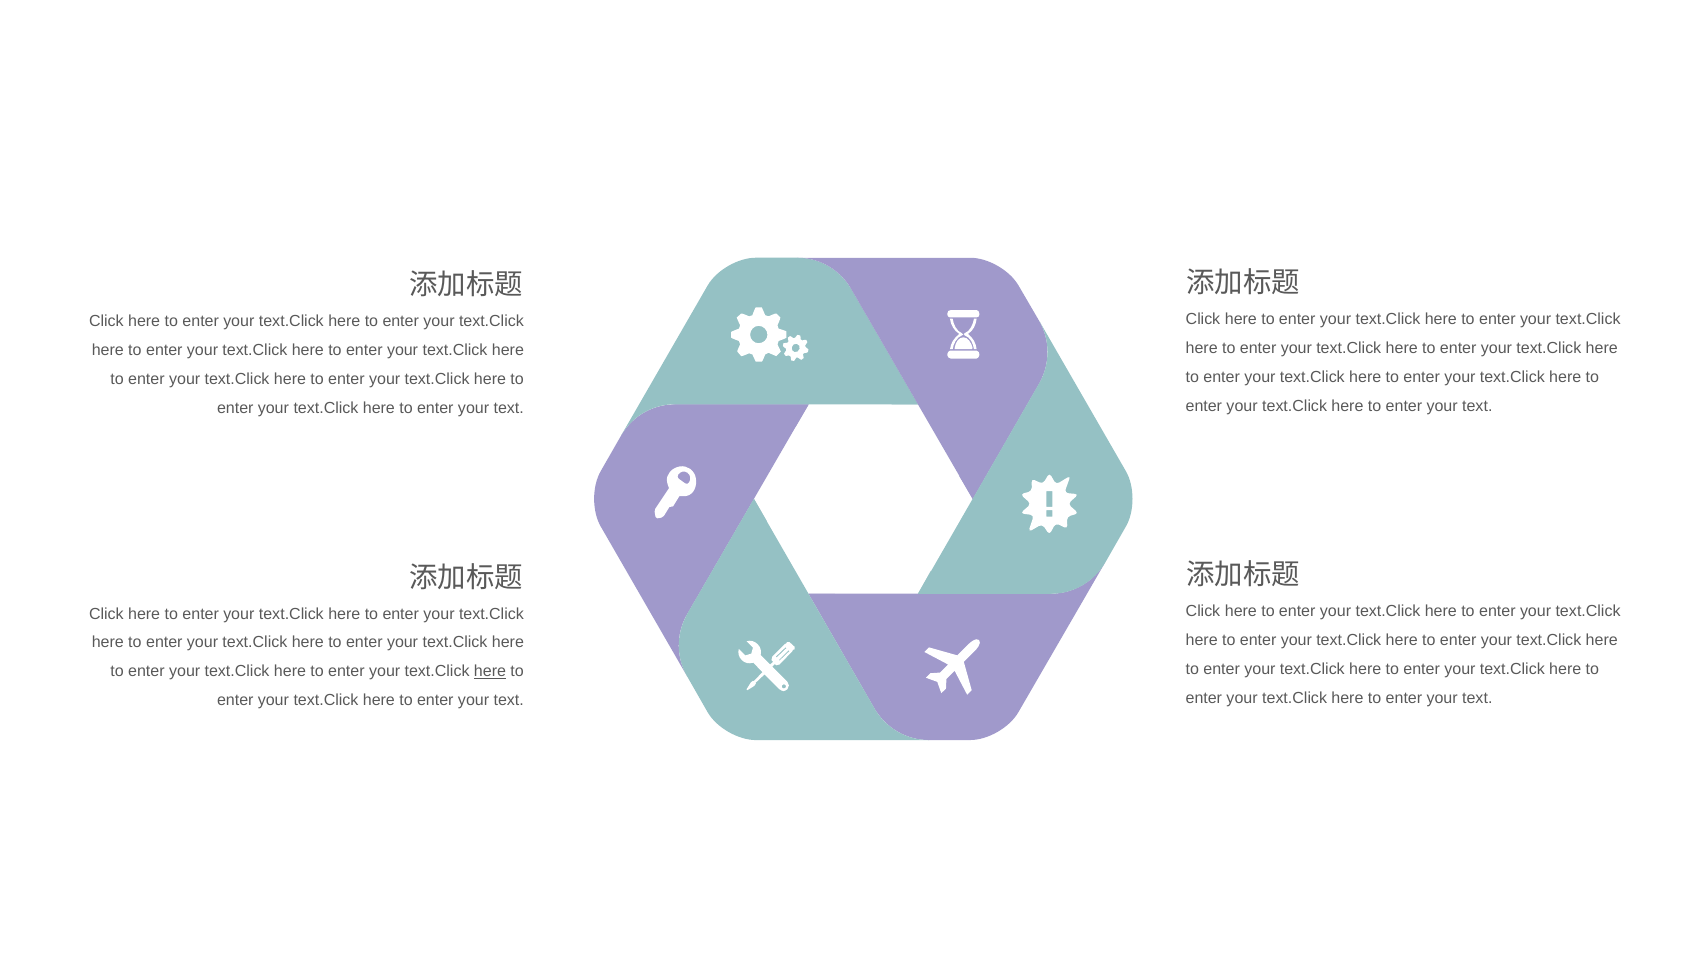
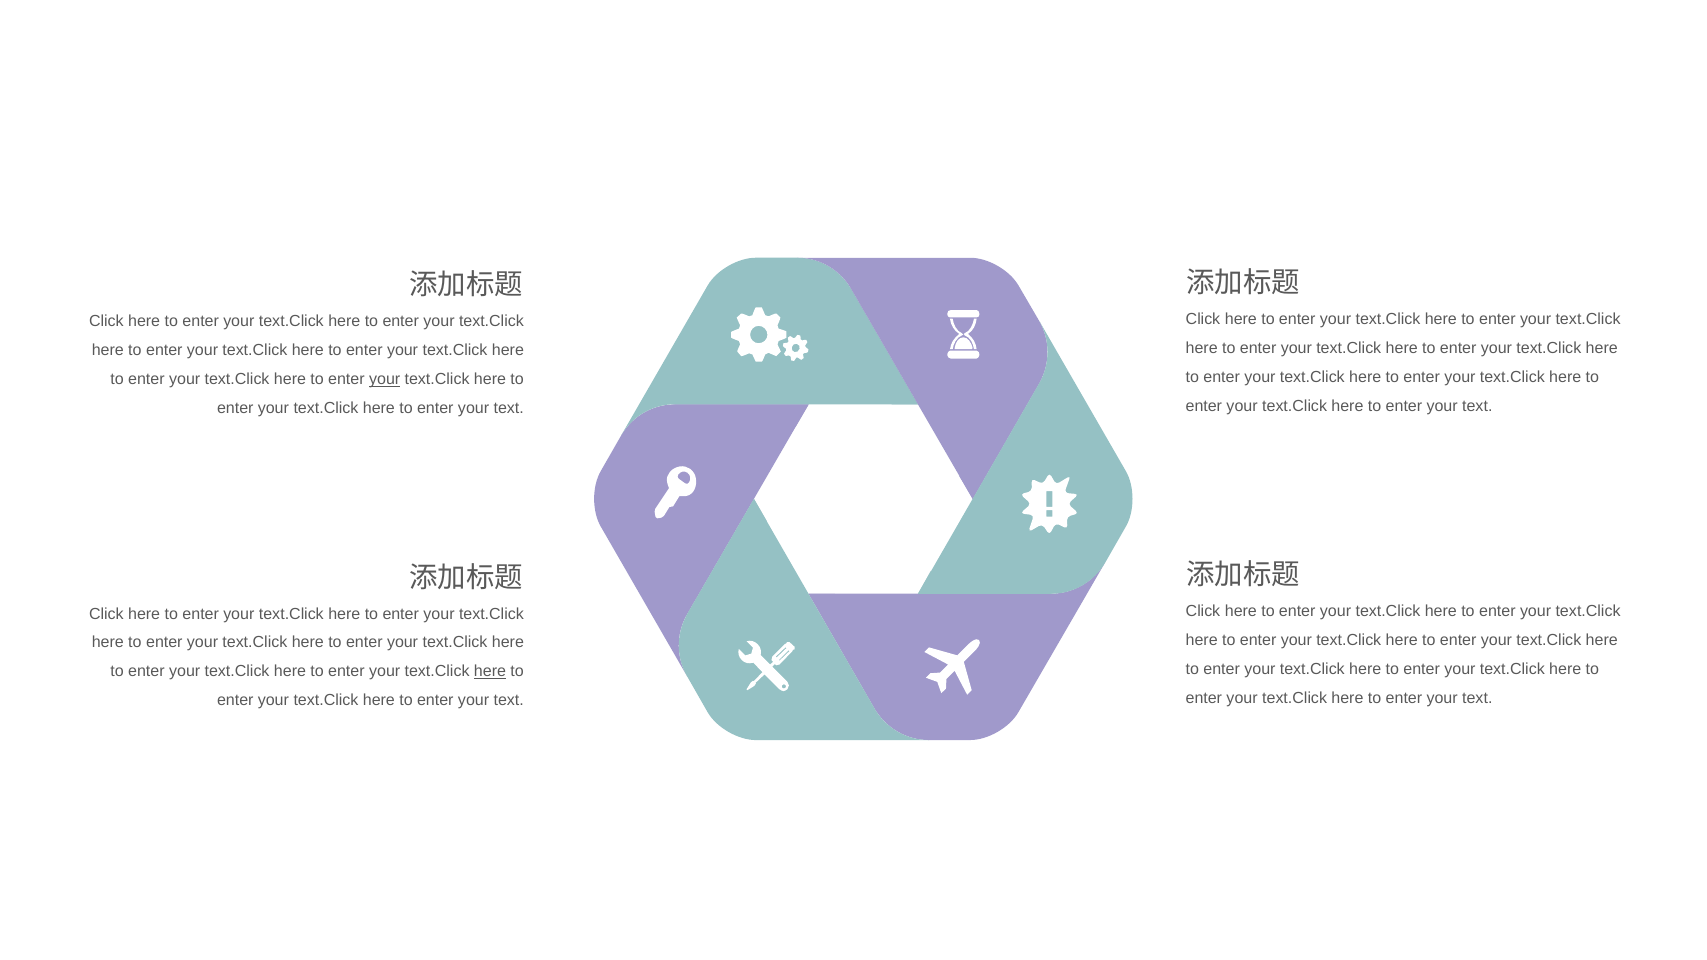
your at (385, 379) underline: none -> present
